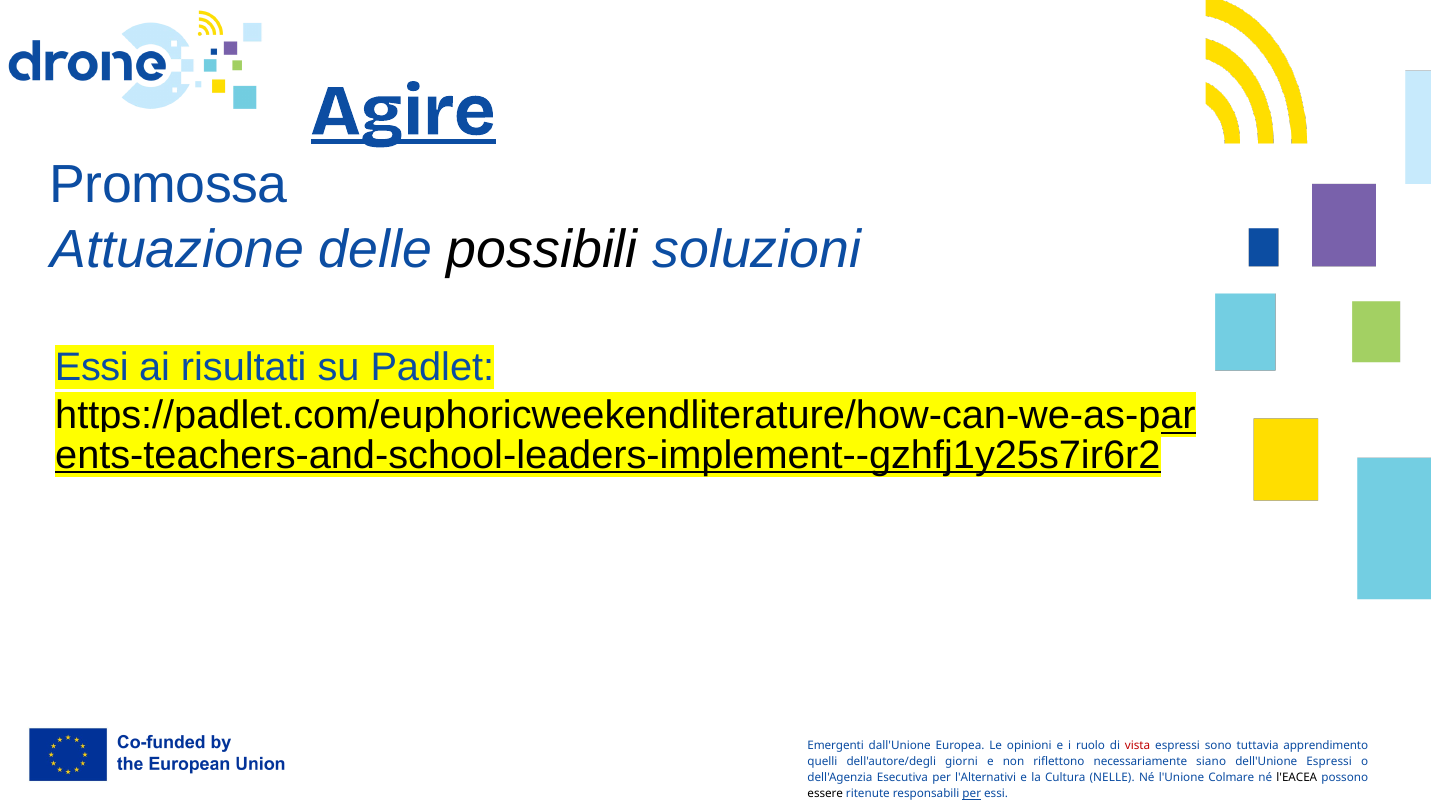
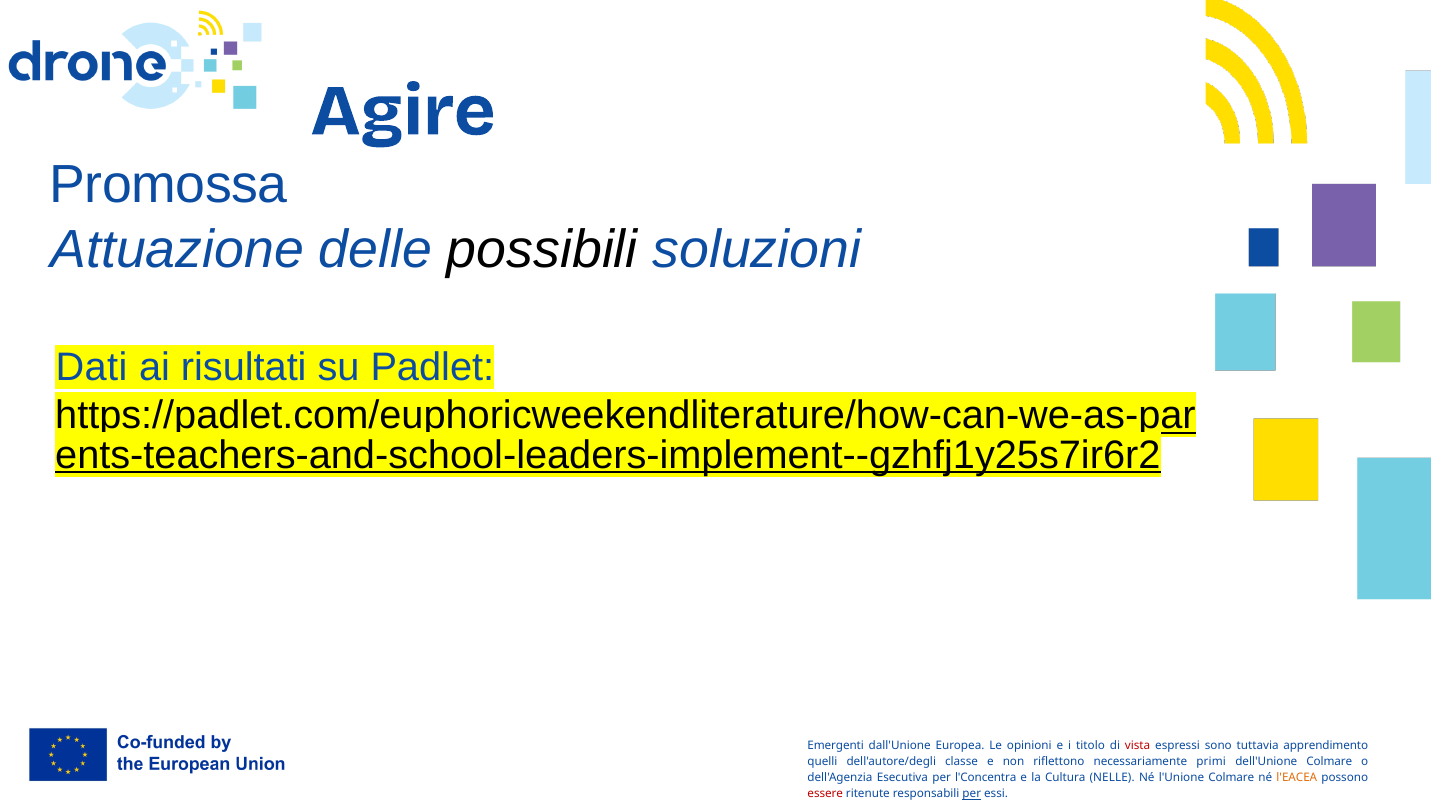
Agire underline: present -> none
Essi at (92, 368): Essi -> Dati
ruolo: ruolo -> titolo
giorni: giorni -> classe
siano: siano -> primi
dell'Unione Espressi: Espressi -> Colmare
l'Alternativi: l'Alternativi -> l'Concentra
l'EACEA colour: black -> orange
essere colour: black -> red
